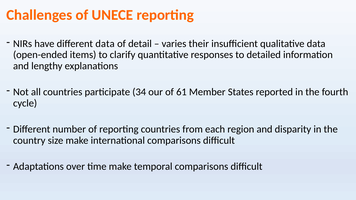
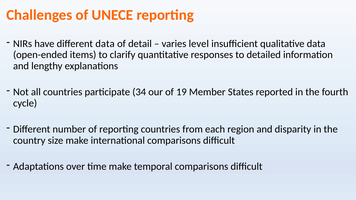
their: their -> level
61: 61 -> 19
